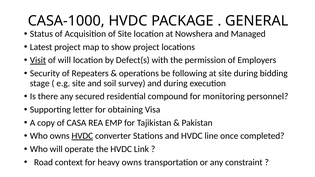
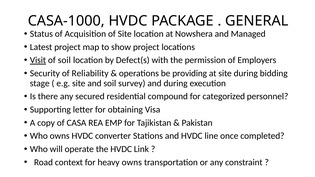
of will: will -> soil
Repeaters: Repeaters -> Reliability
following: following -> providing
monitoring: monitoring -> categorized
HVDC at (82, 136) underline: present -> none
